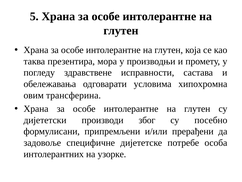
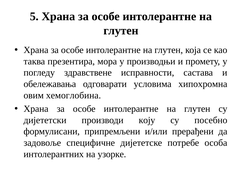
трансферина: трансферина -> хемоглобина
због: због -> коју
